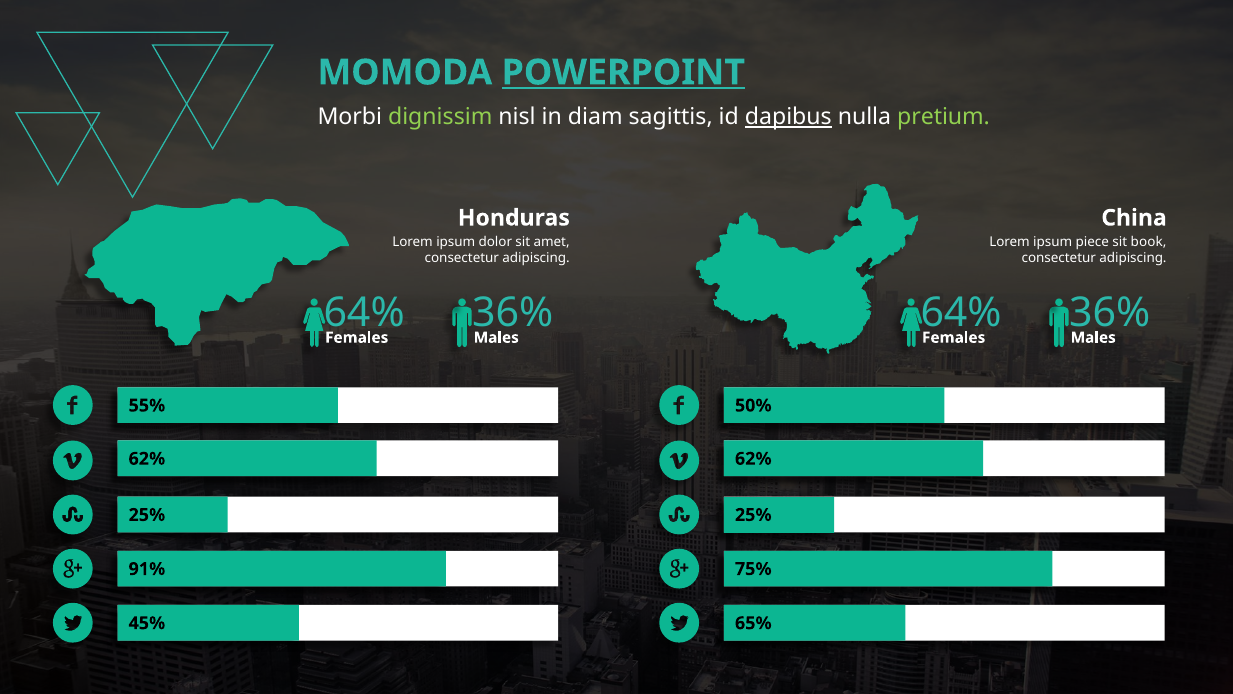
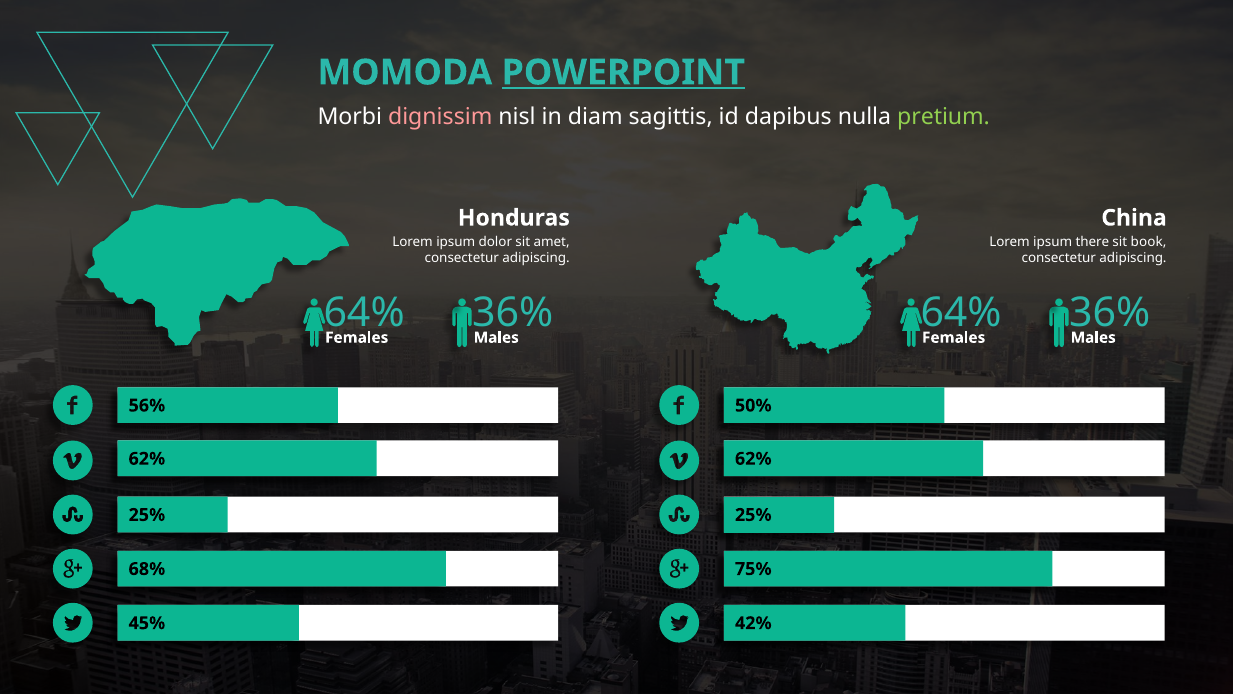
dignissim colour: light green -> pink
dapibus underline: present -> none
piece: piece -> there
55%: 55% -> 56%
91%: 91% -> 68%
65%: 65% -> 42%
